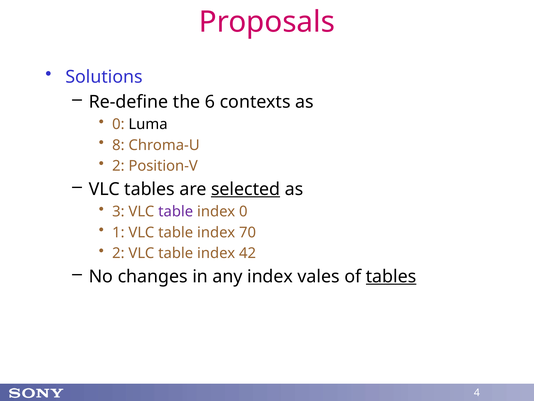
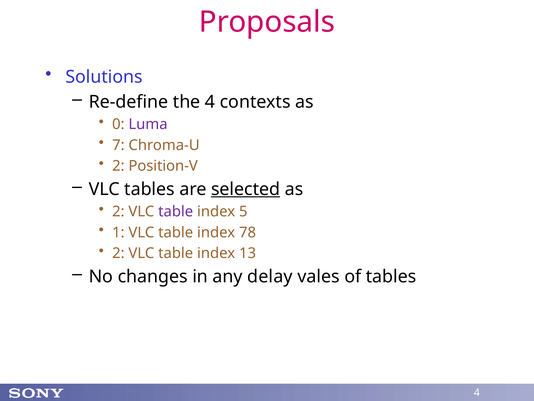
the 6: 6 -> 4
Luma colour: black -> purple
8: 8 -> 7
3 at (118, 211): 3 -> 2
index 0: 0 -> 5
70: 70 -> 78
42: 42 -> 13
any index: index -> delay
tables at (391, 276) underline: present -> none
